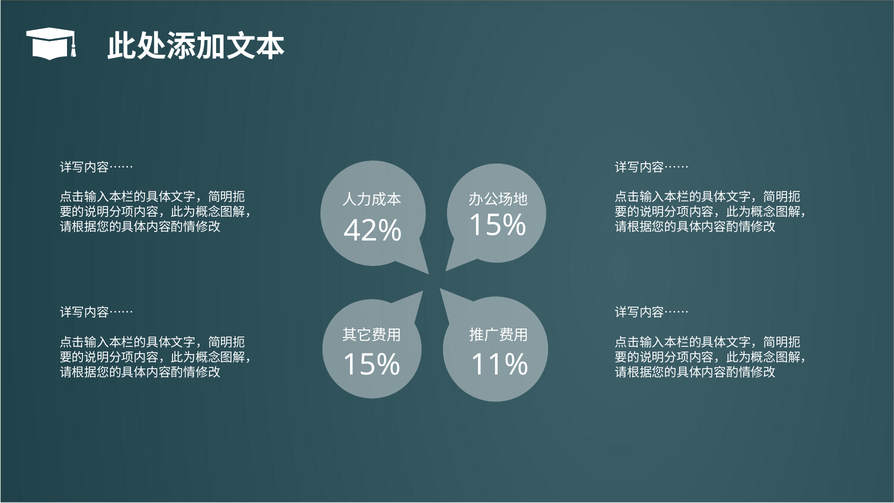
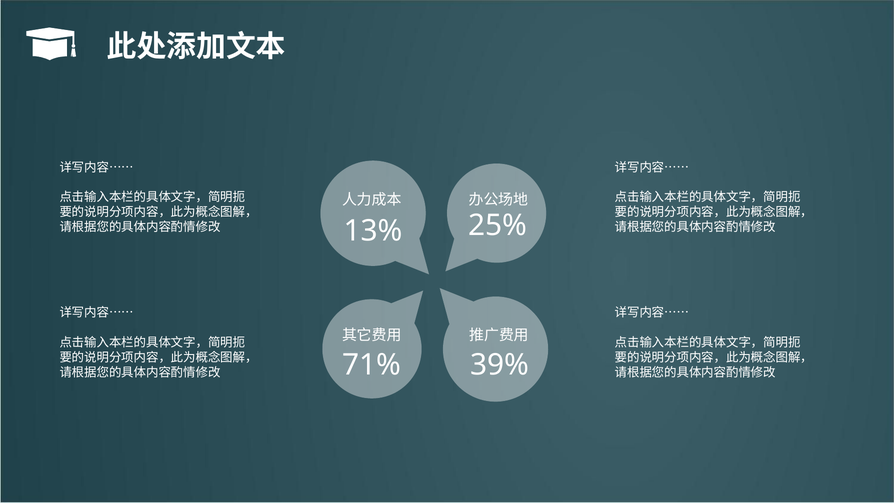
15% at (498, 225): 15% -> 25%
42%: 42% -> 13%
15% at (372, 365): 15% -> 71%
11%: 11% -> 39%
